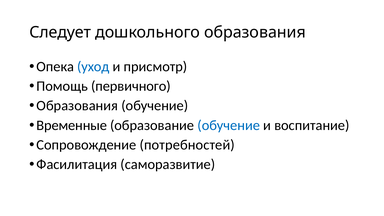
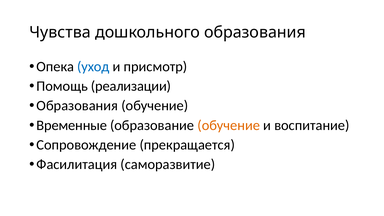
Следует: Следует -> Чувства
первичного: первичного -> реализации
обучение at (229, 125) colour: blue -> orange
потребностей: потребностей -> прекращается
